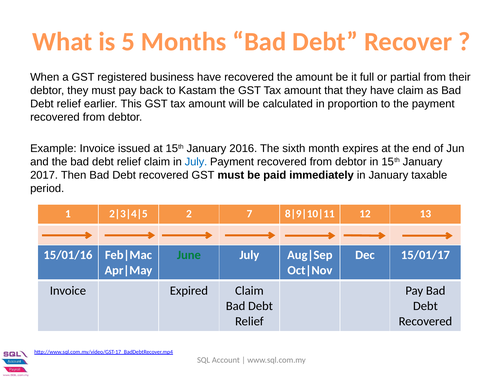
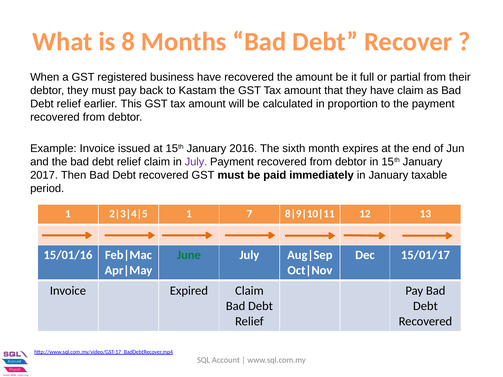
5: 5 -> 8
July at (196, 162) colour: blue -> purple
2 at (189, 214): 2 -> 1
